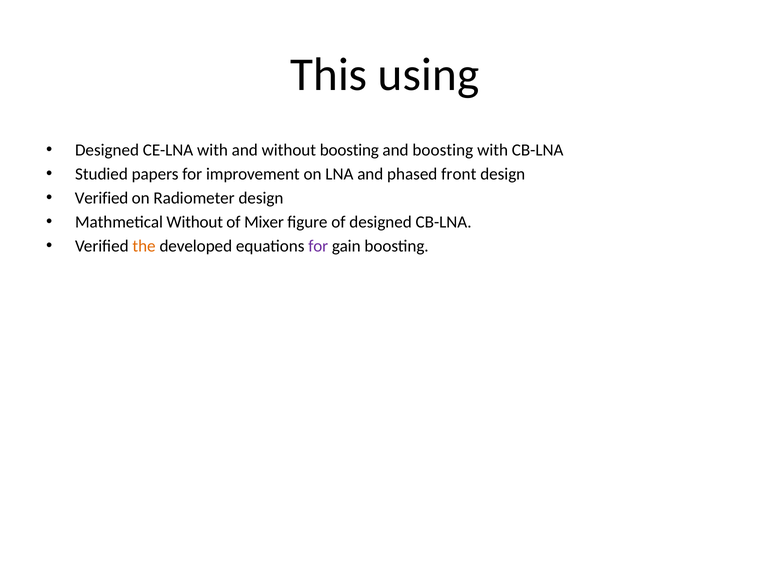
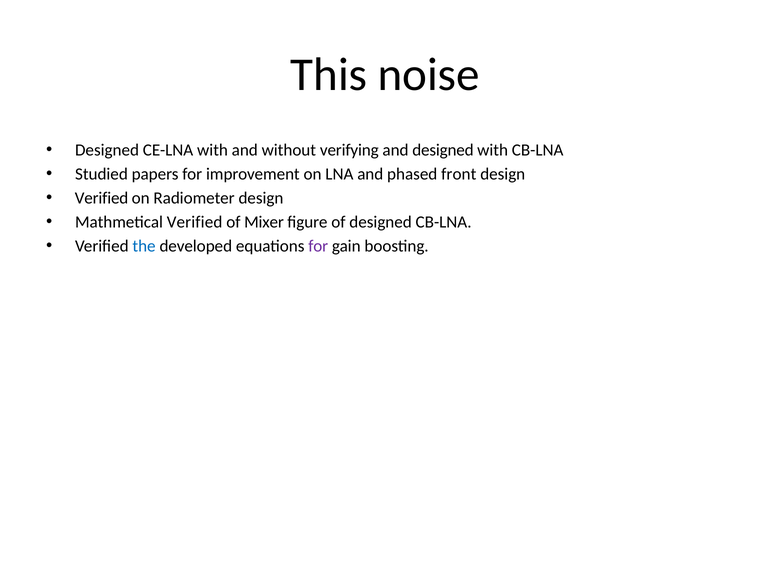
using: using -> noise
without boosting: boosting -> verifying
and boosting: boosting -> designed
Mathmetical Without: Without -> Verified
the colour: orange -> blue
